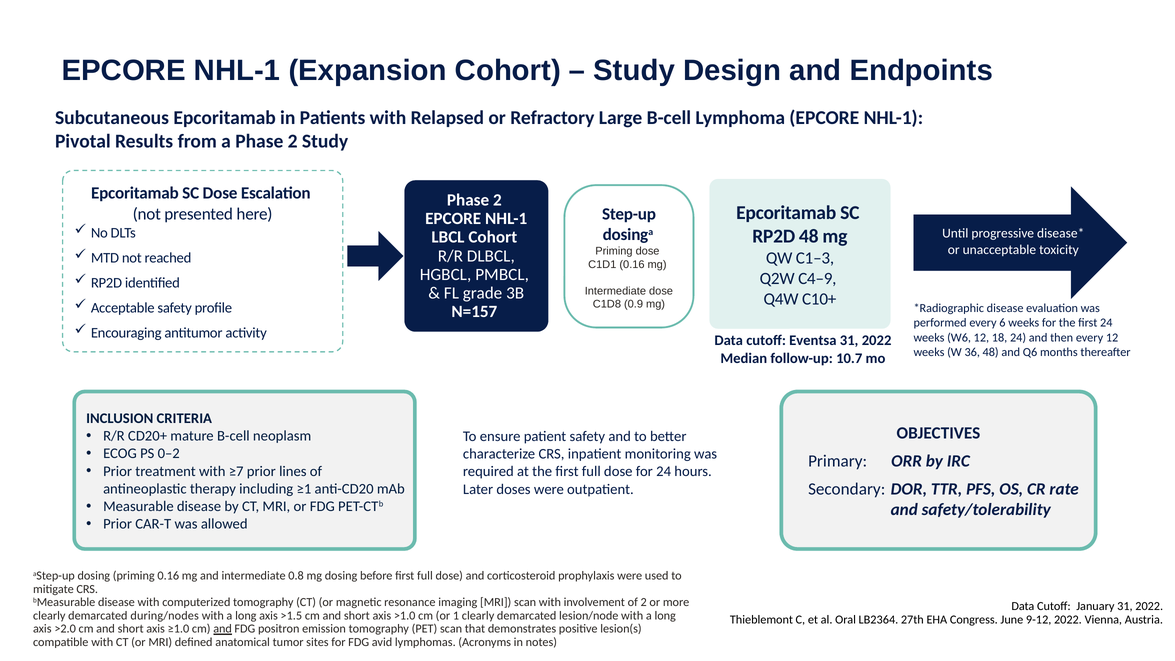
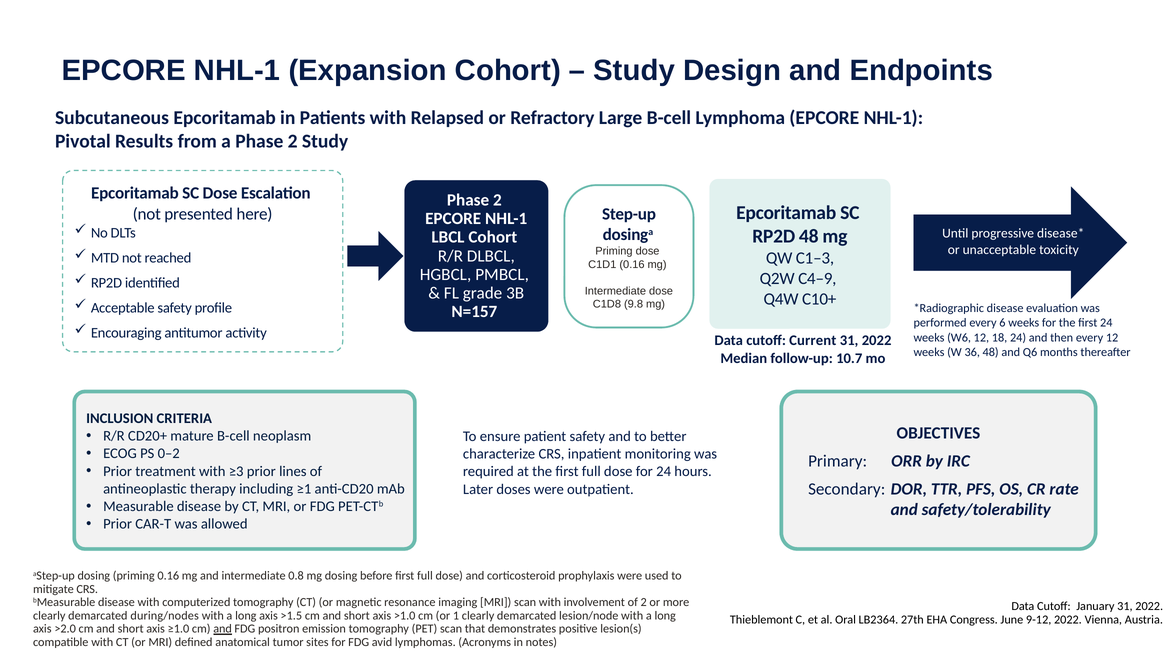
0.9: 0.9 -> 9.8
Eventsa: Eventsa -> Current
≥7: ≥7 -> ≥3
